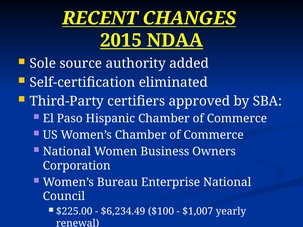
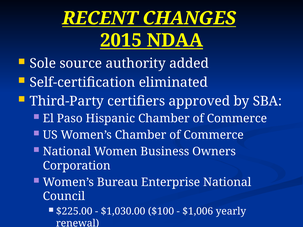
$6,234.49: $6,234.49 -> $1,030.00
$1,007: $1,007 -> $1,006
